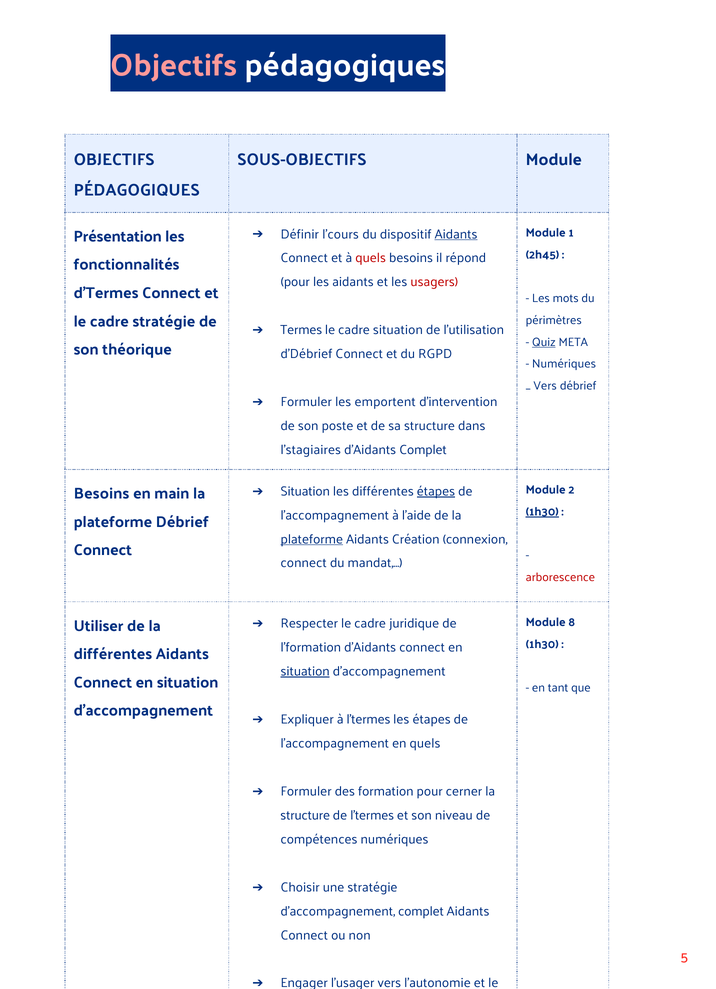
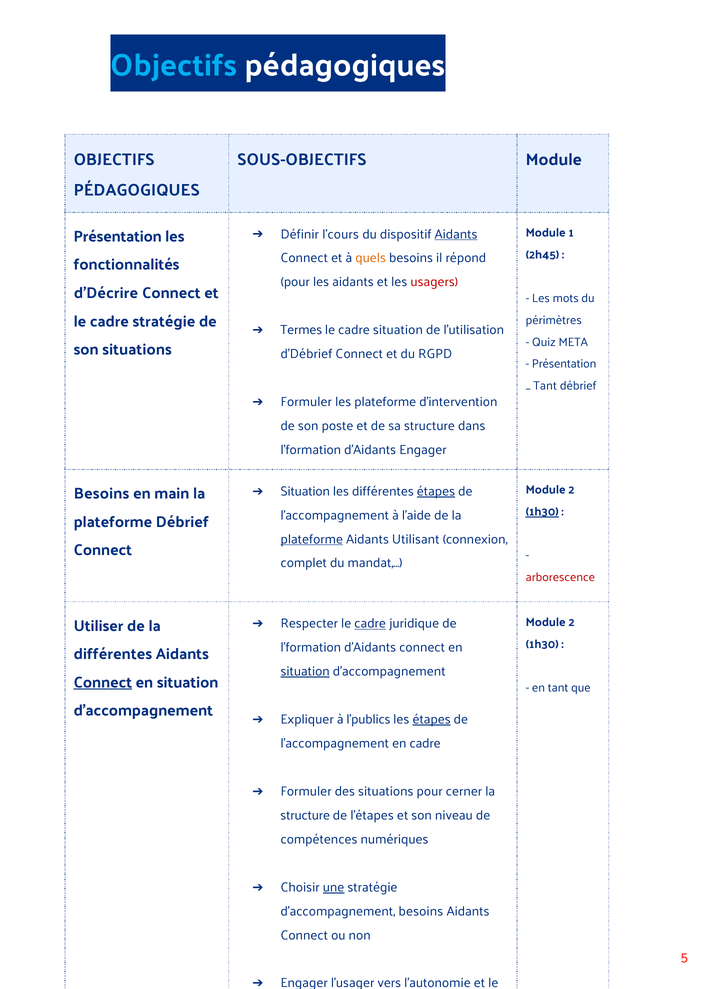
Objectifs at (174, 66) colour: pink -> light blue
quels at (371, 258) colour: red -> orange
d’Termes: d’Termes -> d’Décrire
Quiz underline: present -> none
son théorique: théorique -> situations
Numériques at (564, 364): Numériques -> Présentation
Vers at (545, 386): Vers -> Tant
les emportent: emportent -> plateforme
l’stagiaires at (311, 450): l’stagiaires -> l’formation
d’Aidants Complet: Complet -> Engager
Création: Création -> Utilisant
connect at (304, 563): connect -> complet
cadre at (370, 623) underline: none -> present
8 at (572, 622): 8 -> 2
Connect at (103, 682) underline: none -> present
à l’termes: l’termes -> l’publics
étapes at (432, 719) underline: none -> present
en quels: quels -> cadre
des formation: formation -> situations
de l’termes: l’termes -> l’étapes
une underline: none -> present
d’accompagnement complet: complet -> besoins
